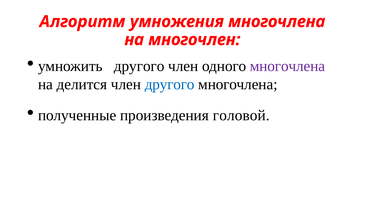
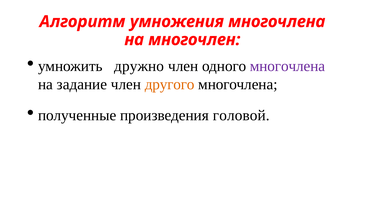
умножить другого: другого -> дружно
делится: делится -> задание
другого at (170, 84) colour: blue -> orange
